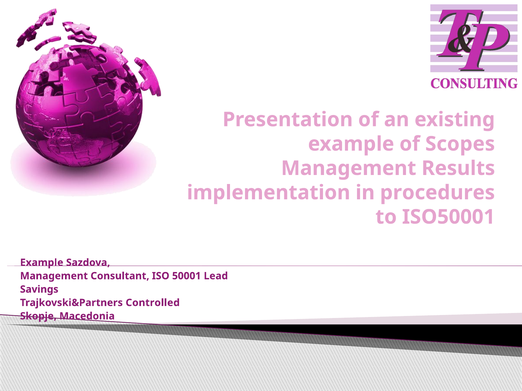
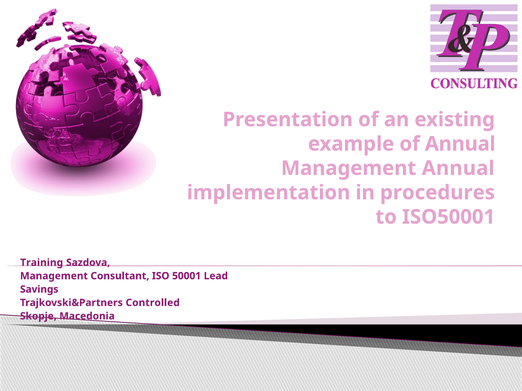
of Scopes: Scopes -> Annual
Management Results: Results -> Annual
Example at (42, 263): Example -> Training
